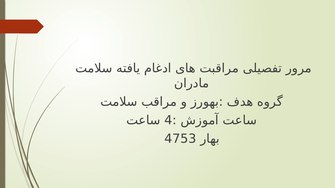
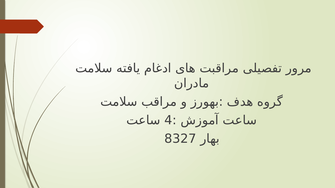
4753: 4753 -> 8327
